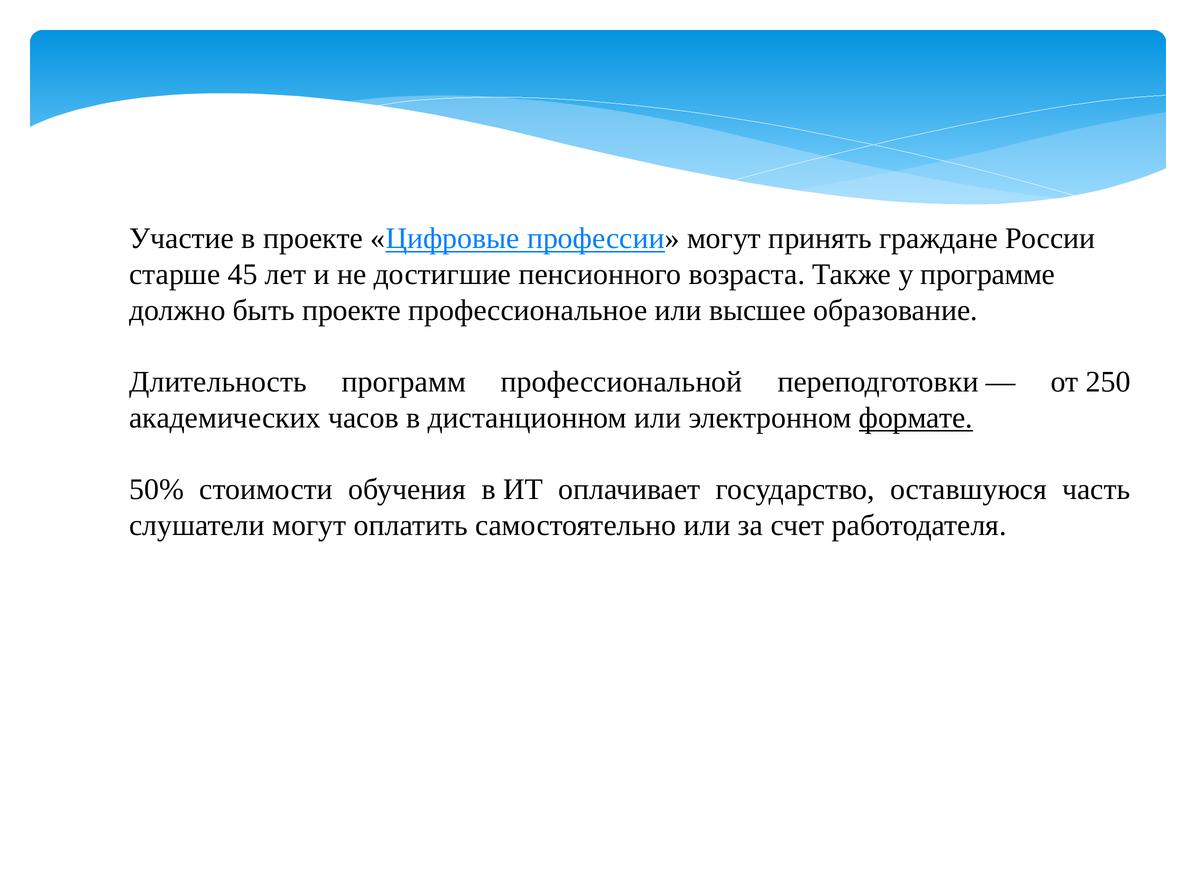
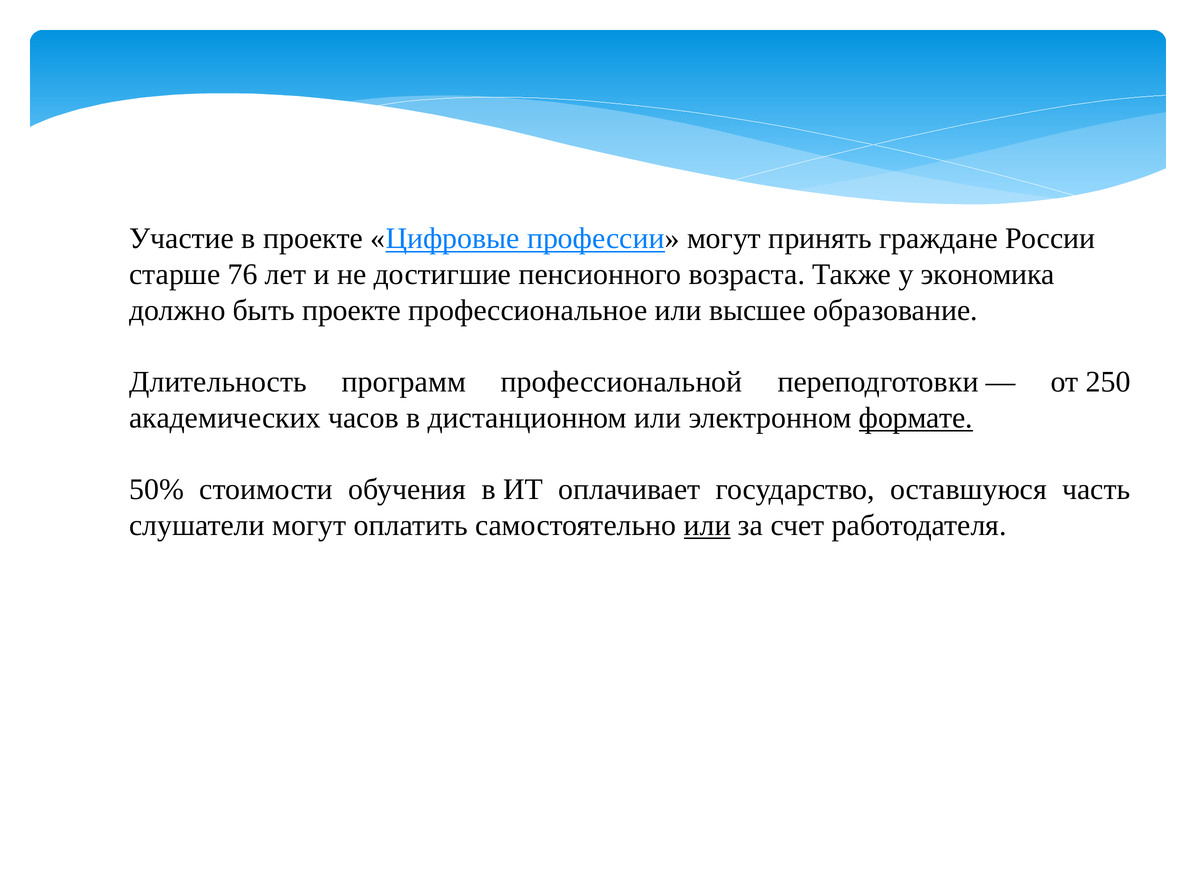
45: 45 -> 76
программе: программе -> экономика
или at (707, 525) underline: none -> present
